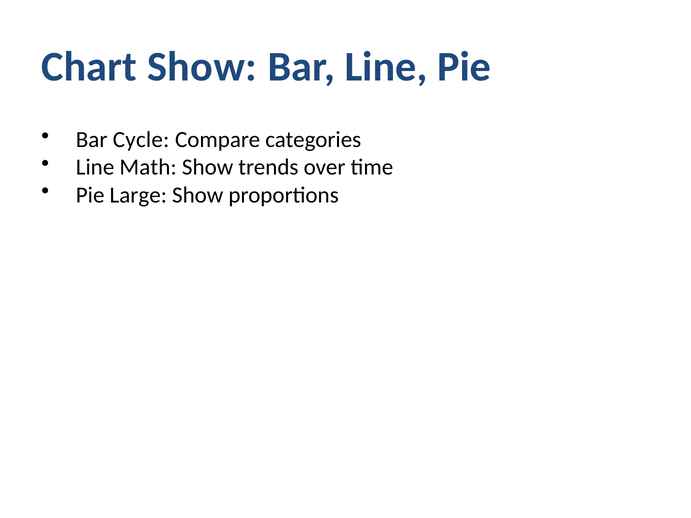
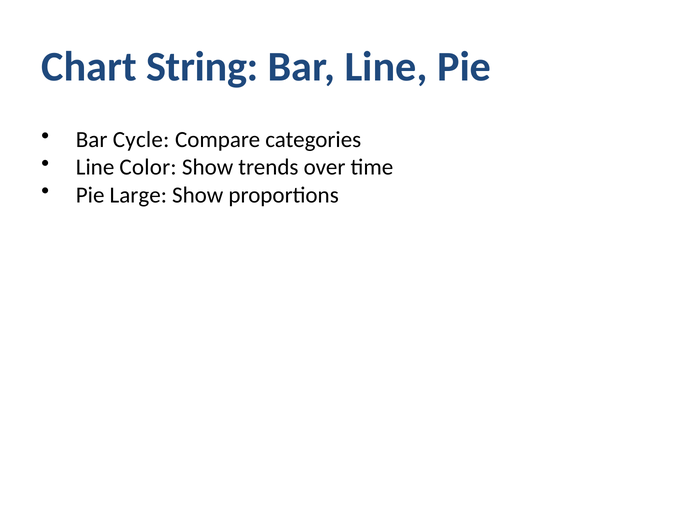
Chart Show: Show -> String
Math: Math -> Color
